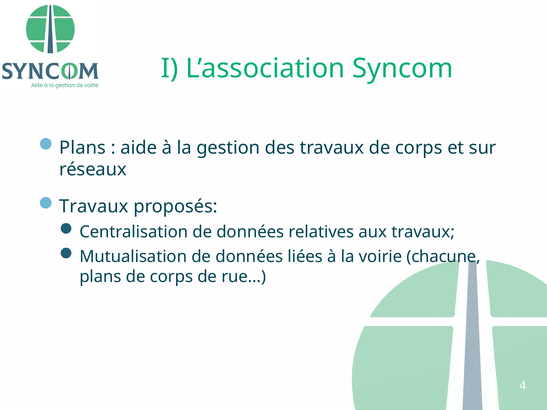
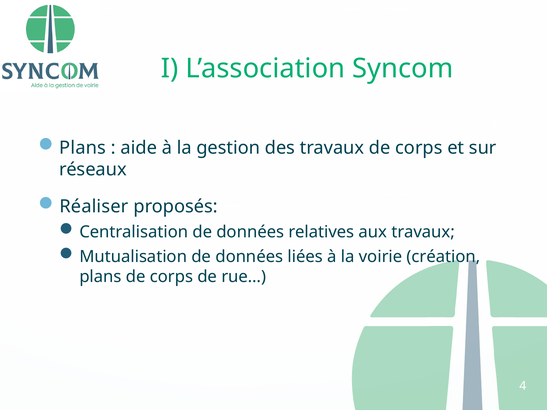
Travaux at (94, 207): Travaux -> Réaliser
chacune: chacune -> création
